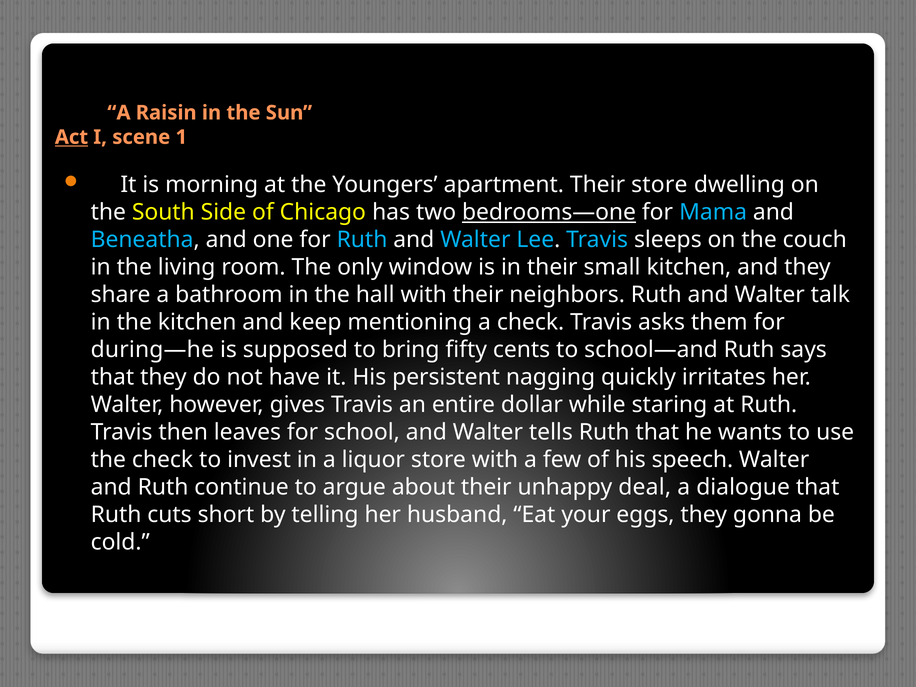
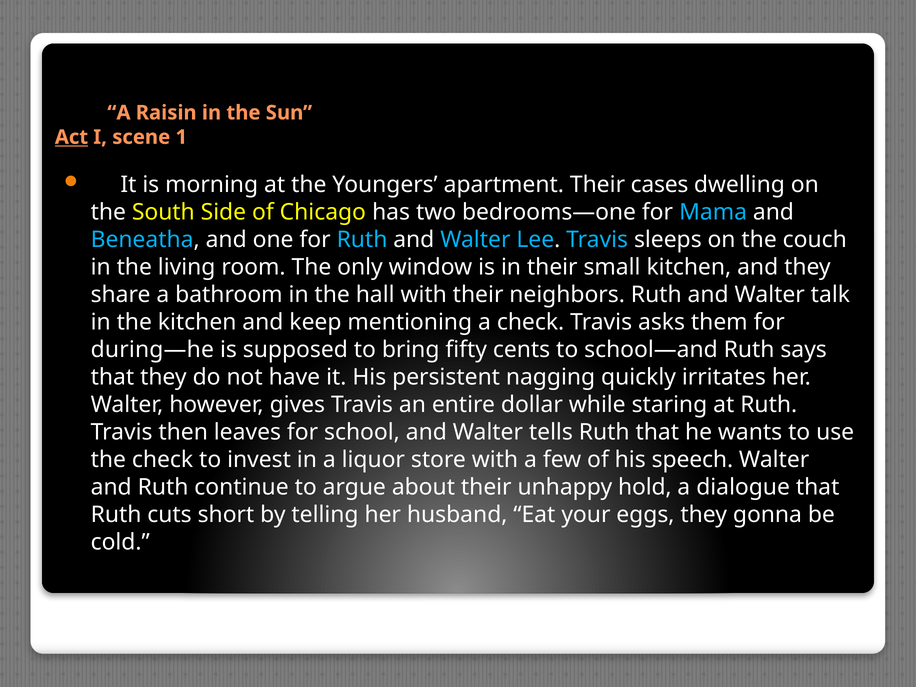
Their store: store -> cases
bedrooms—one underline: present -> none
deal: deal -> hold
